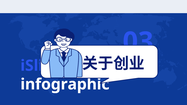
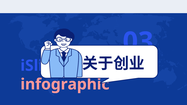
infographic colour: white -> pink
